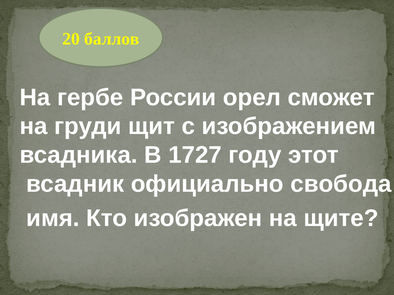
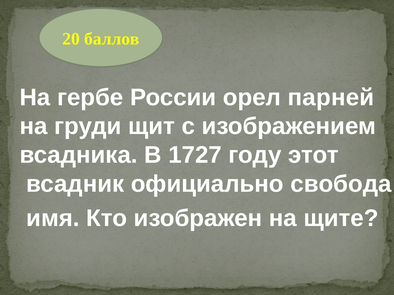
сможет: сможет -> парней
